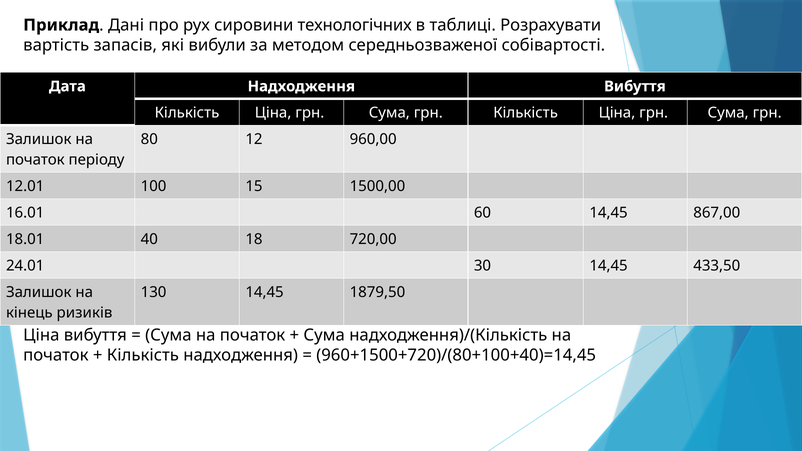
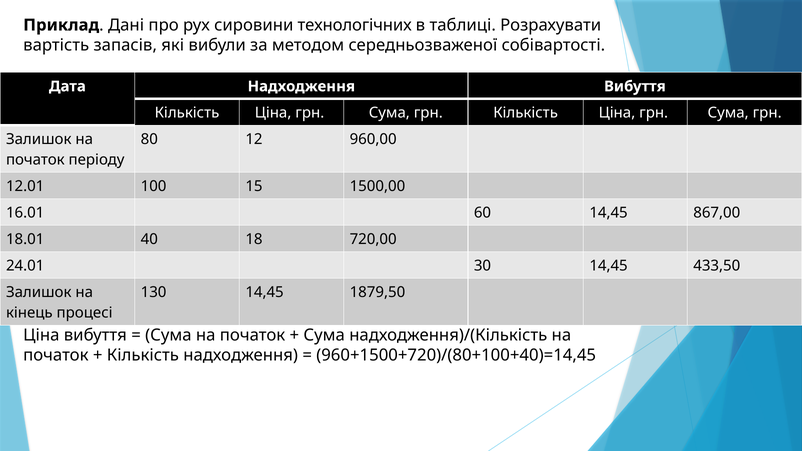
ризикiв: ризикiв -> процесі
